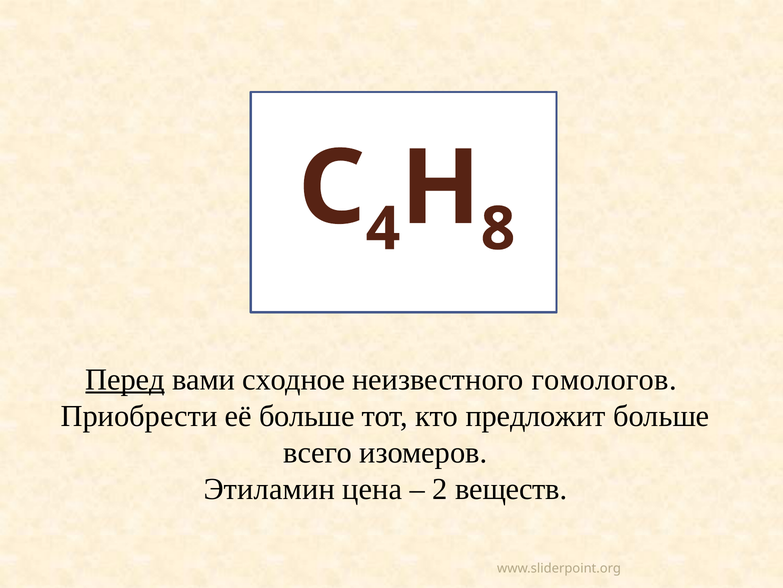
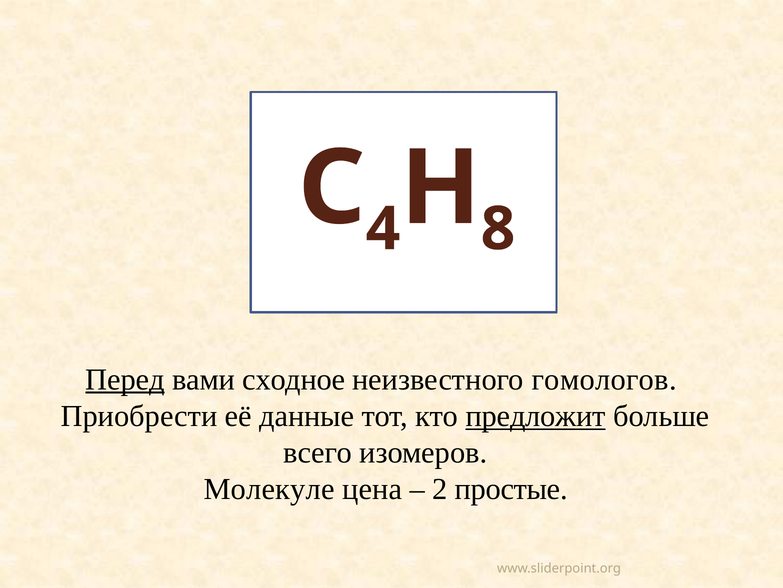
её больше: больше -> данные
предложит underline: none -> present
Этиламин: Этиламин -> Молекуле
веществ: веществ -> простые
